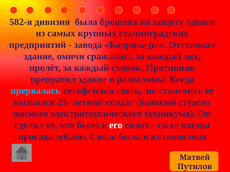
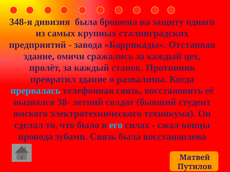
582-я: 582-я -> 348-я
23-: 23- -> 38-
его colour: white -> light blue
